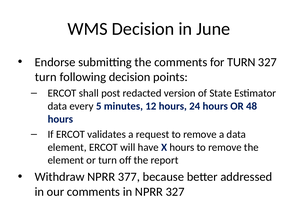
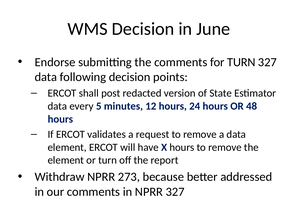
turn at (46, 77): turn -> data
377: 377 -> 273
